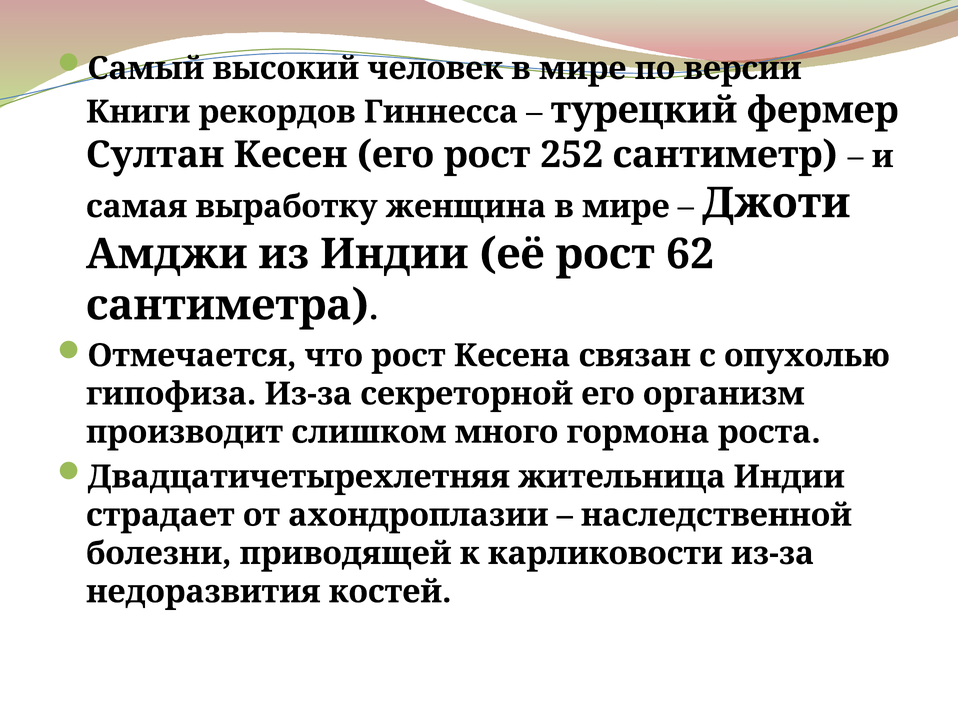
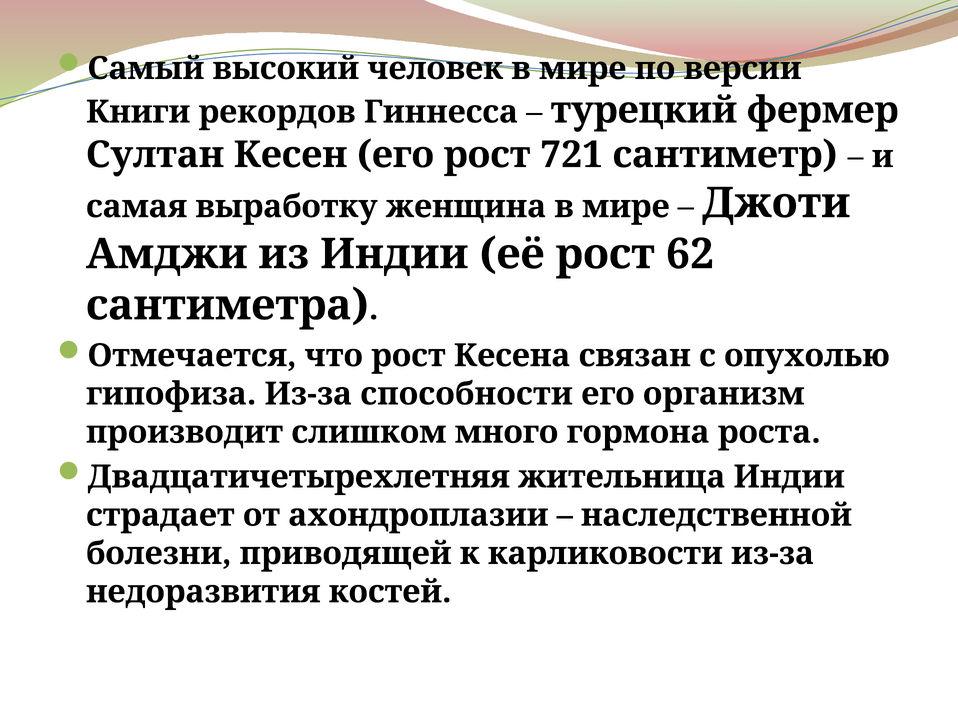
252: 252 -> 721
секреторной: секреторной -> способности
